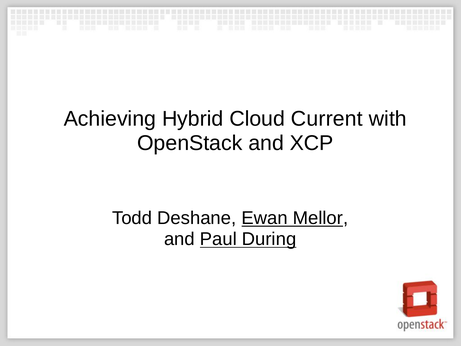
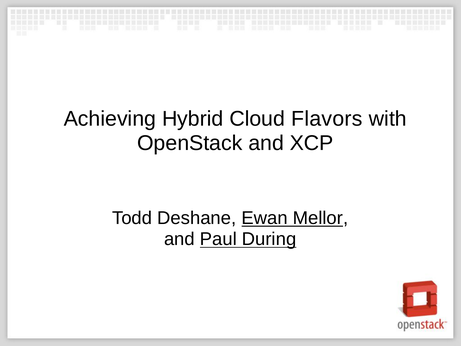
Current: Current -> Flavors
